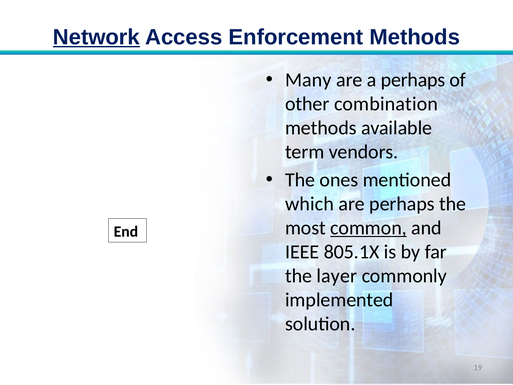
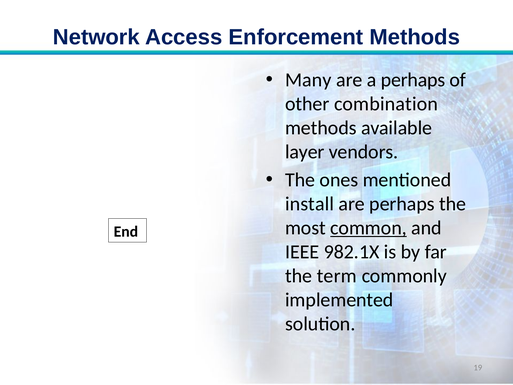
Network underline: present -> none
term: term -> layer
which: which -> install
805.1X: 805.1X -> 982.1X
layer: layer -> term
